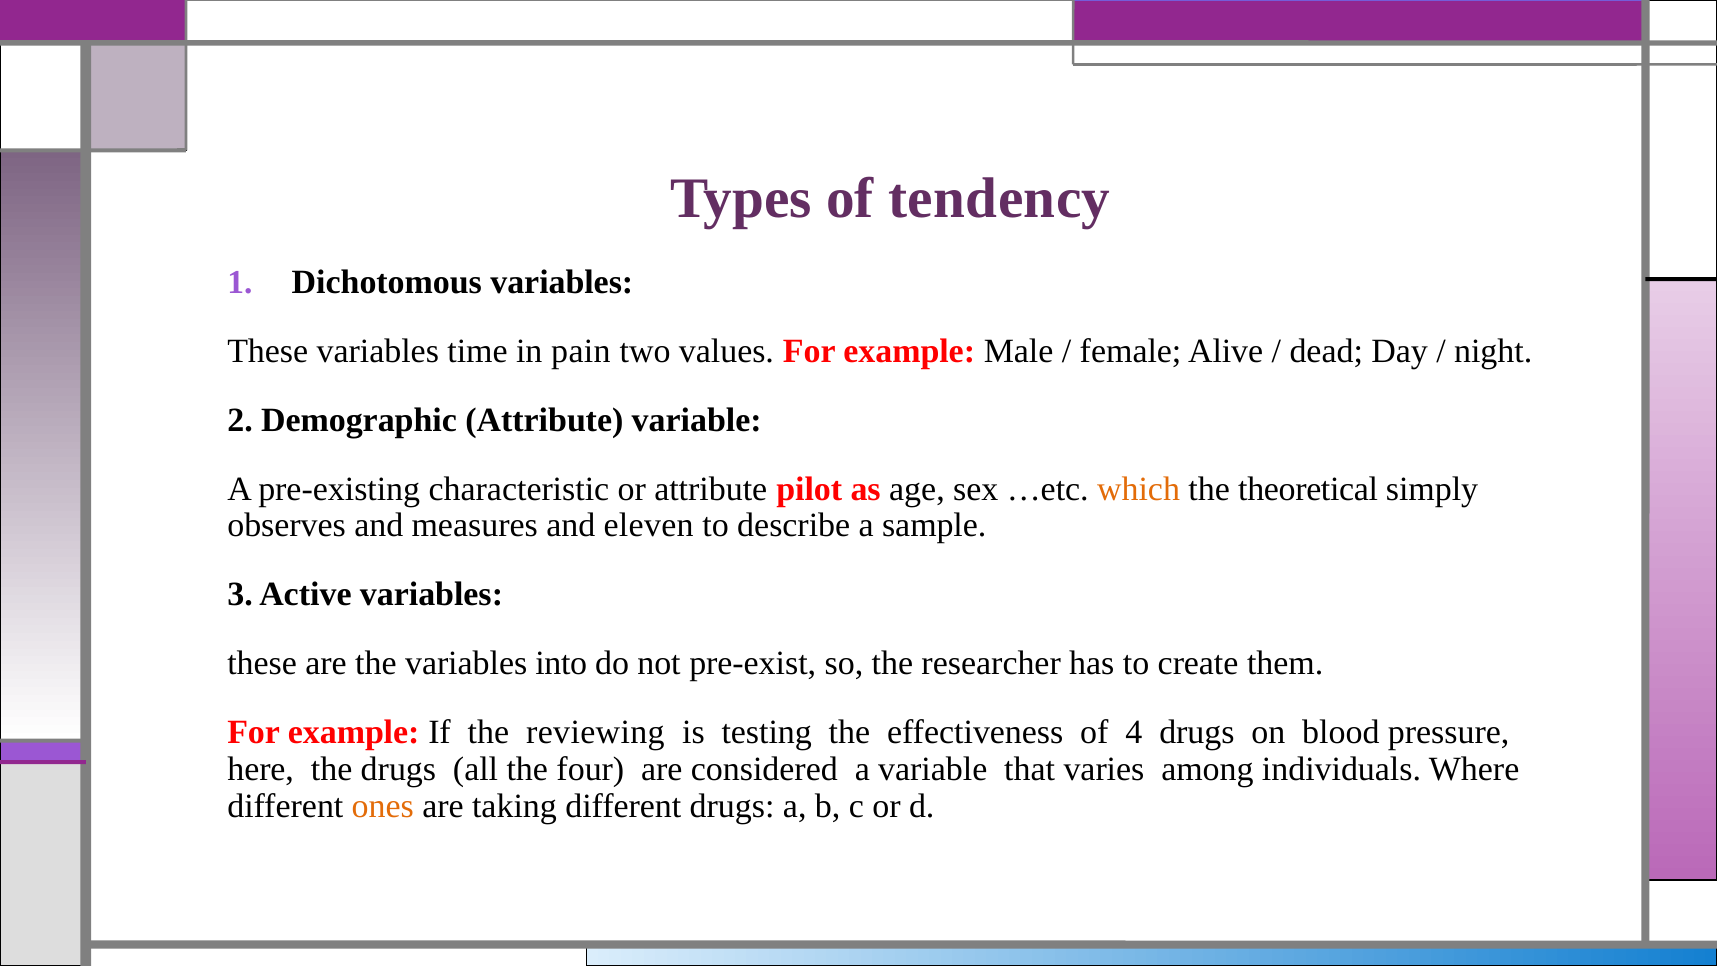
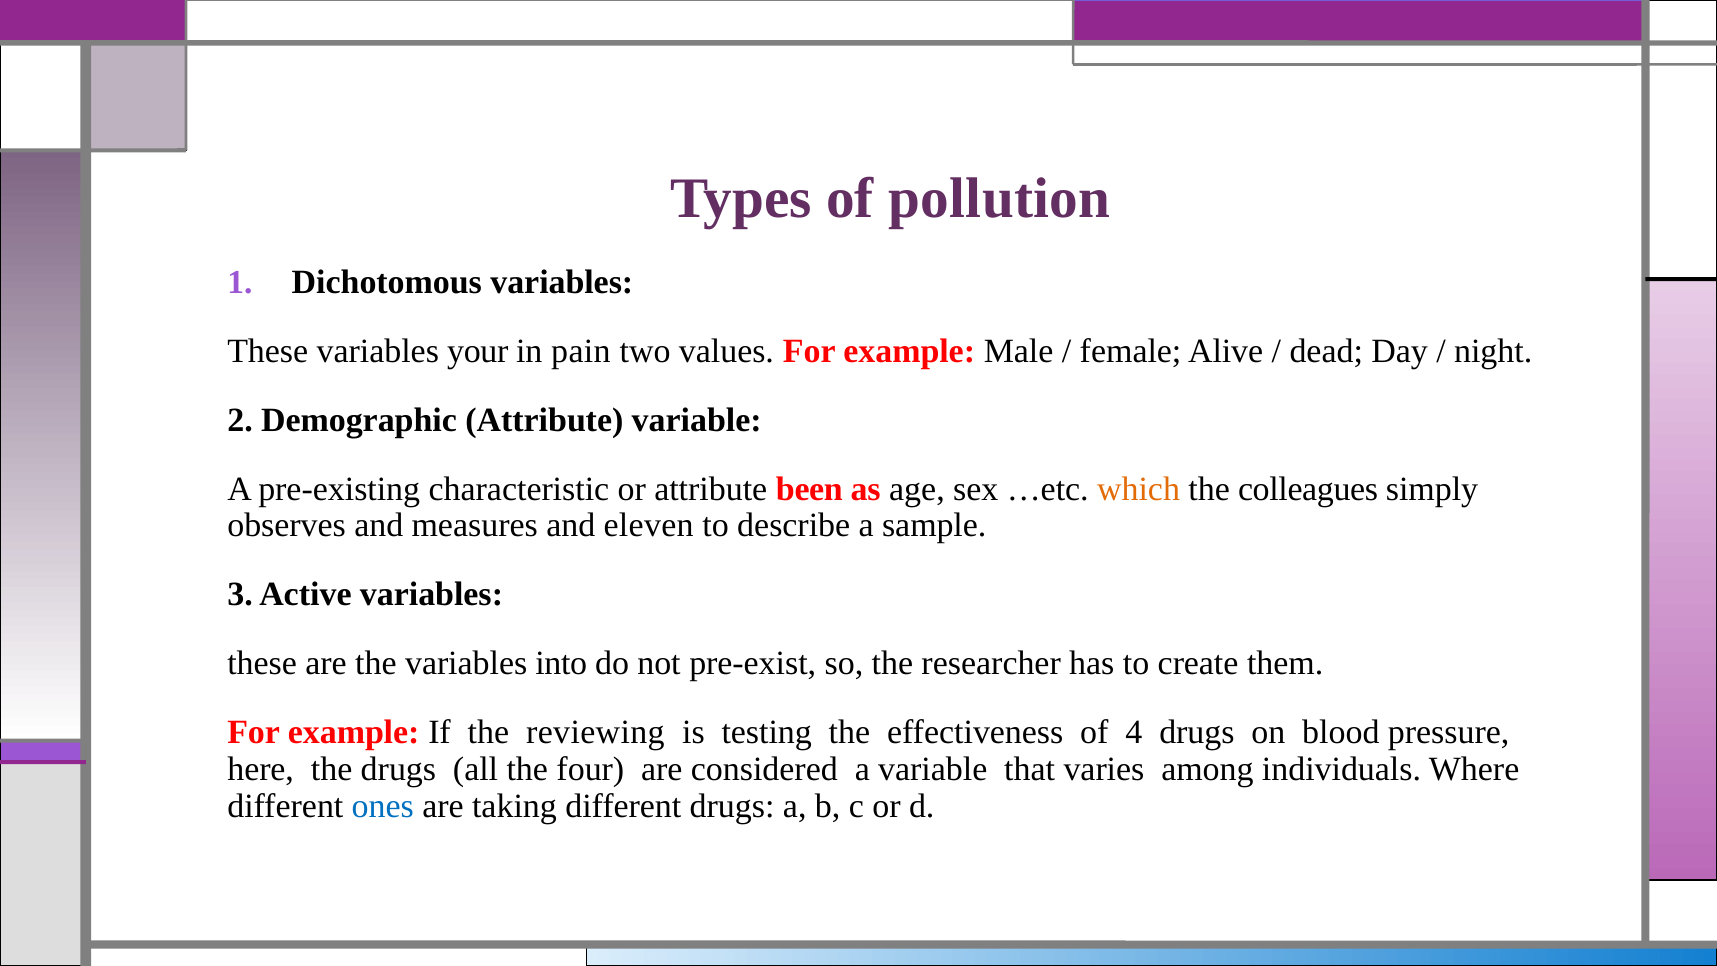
tendency: tendency -> pollution
time: time -> your
pilot: pilot -> been
theoretical: theoretical -> colleagues
ones colour: orange -> blue
